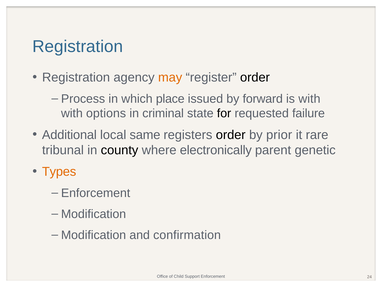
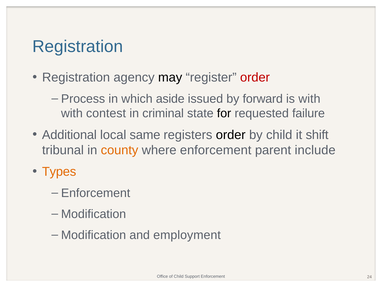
may colour: orange -> black
order at (255, 77) colour: black -> red
place: place -> aside
options: options -> contest
by prior: prior -> child
rare: rare -> shift
county colour: black -> orange
where electronically: electronically -> enforcement
genetic: genetic -> include
confirmation: confirmation -> employment
